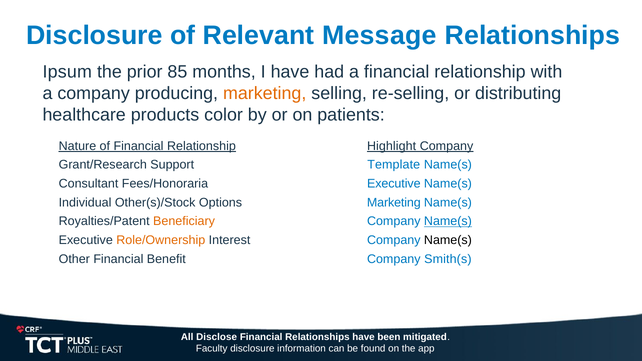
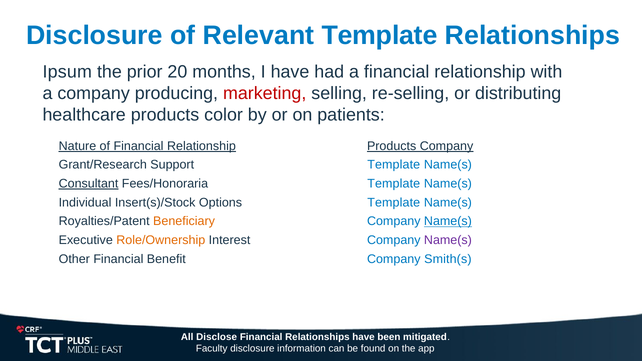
Relevant Message: Message -> Template
85: 85 -> 20
marketing at (265, 93) colour: orange -> red
Relationship Highlight: Highlight -> Products
Consultant underline: none -> present
Fees/Honoraria Executive: Executive -> Template
Other(s)/Stock: Other(s)/Stock -> Insert(s)/Stock
Options Marketing: Marketing -> Template
Name(s at (448, 240) colour: black -> purple
